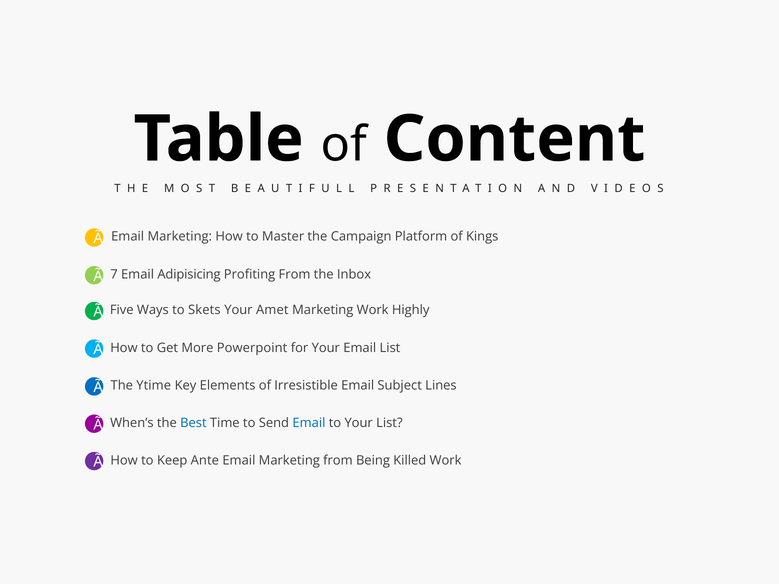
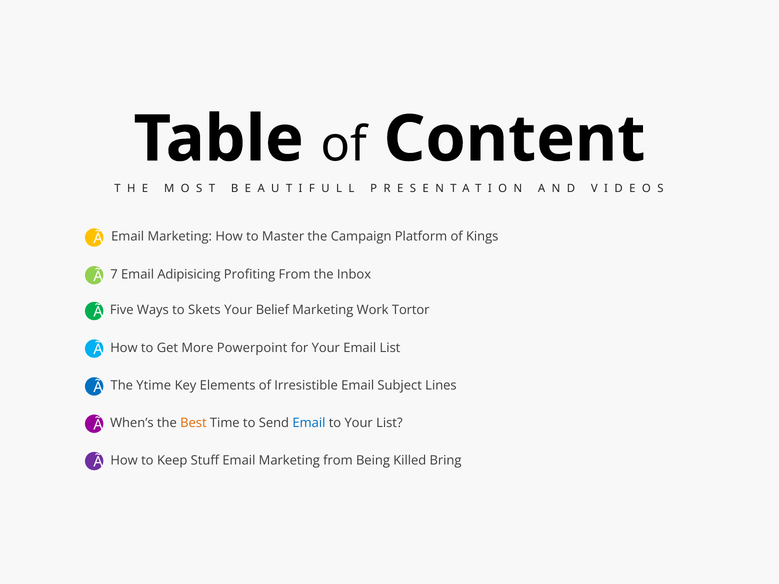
Amet: Amet -> Belief
Highly: Highly -> Tortor
Best colour: blue -> orange
Ante: Ante -> Stuff
Killed Work: Work -> Bring
